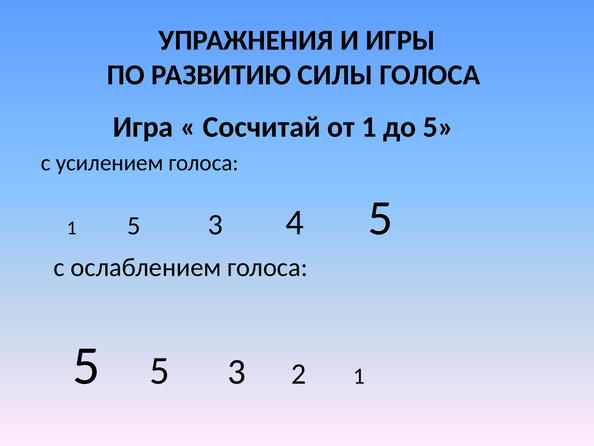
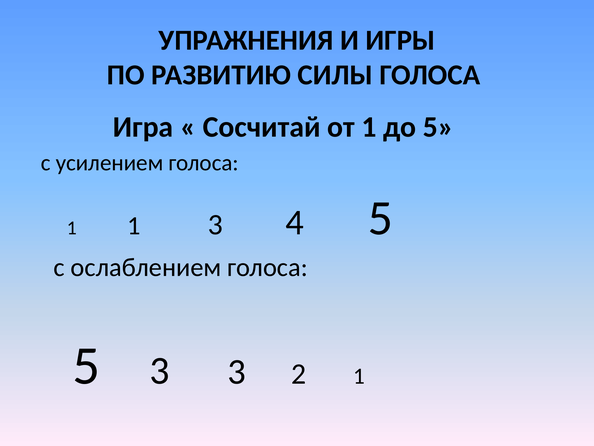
1 5: 5 -> 1
5 5: 5 -> 3
